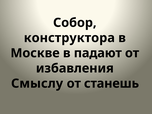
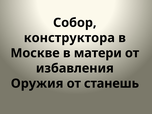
падают: падают -> матери
Смыслу: Смыслу -> Оружия
